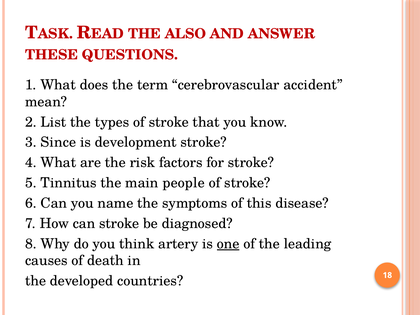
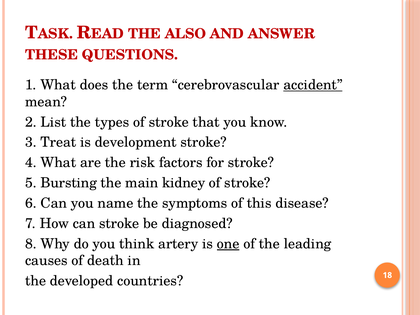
accident underline: none -> present
Since: Since -> Treat
Tinnitus: Tinnitus -> Bursting
people: people -> kidney
